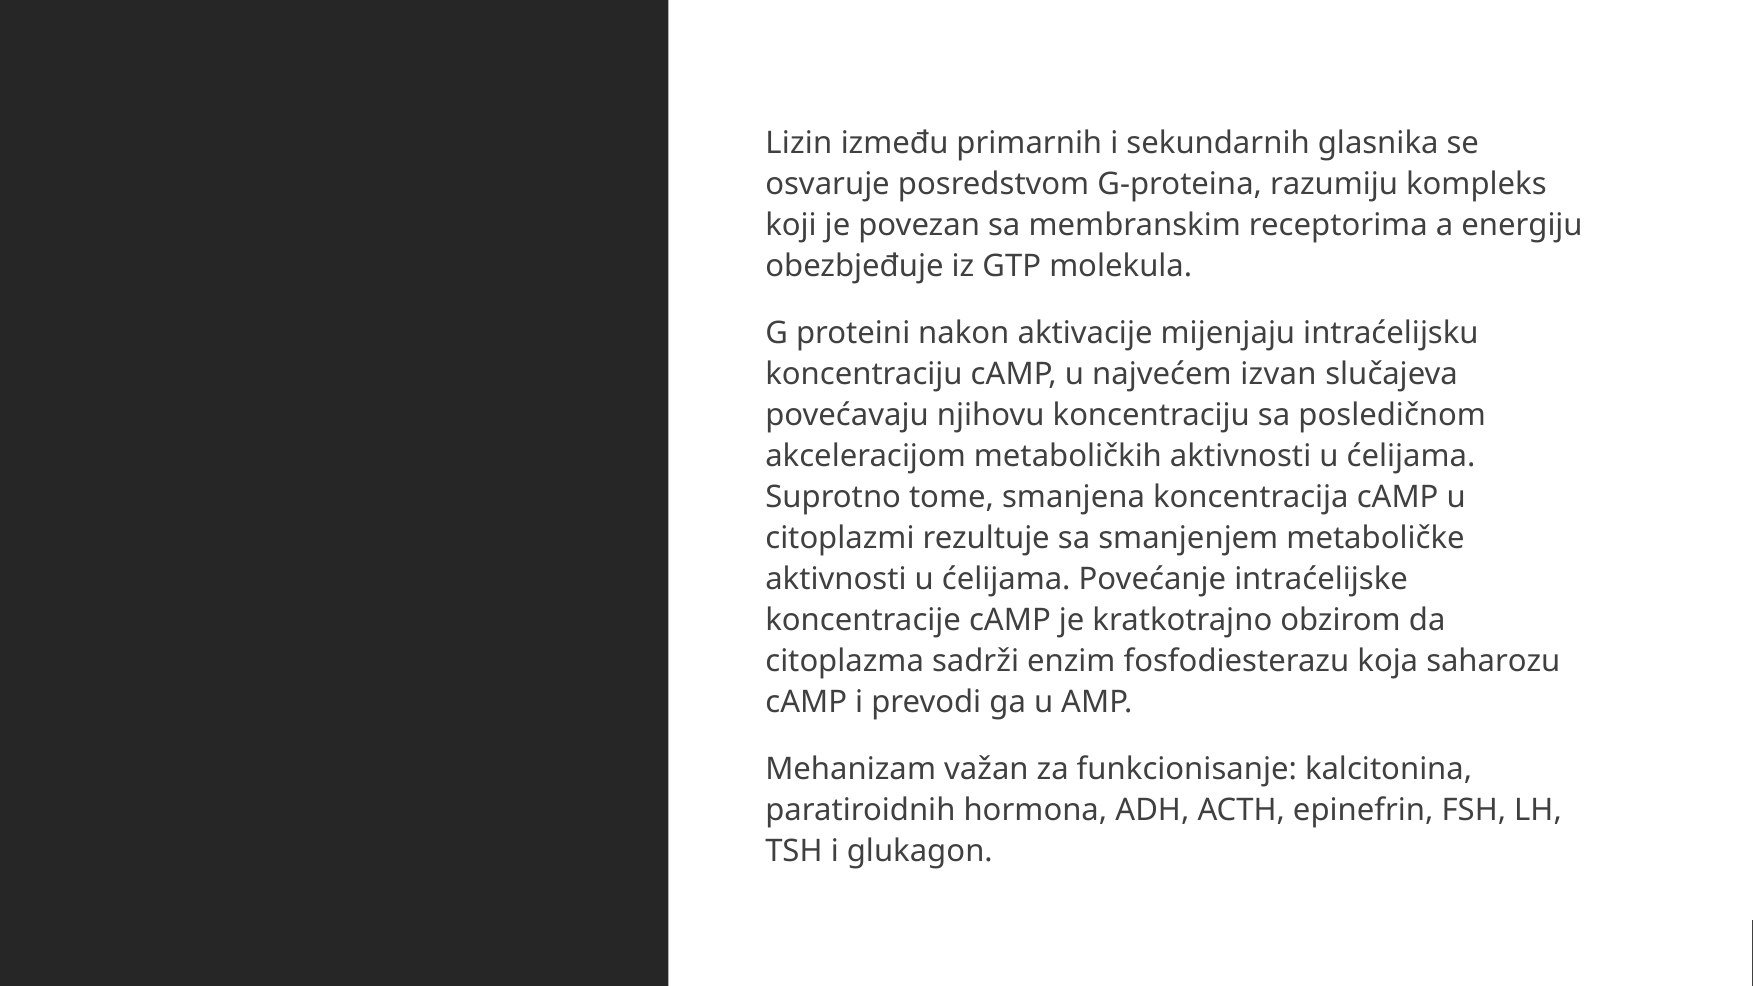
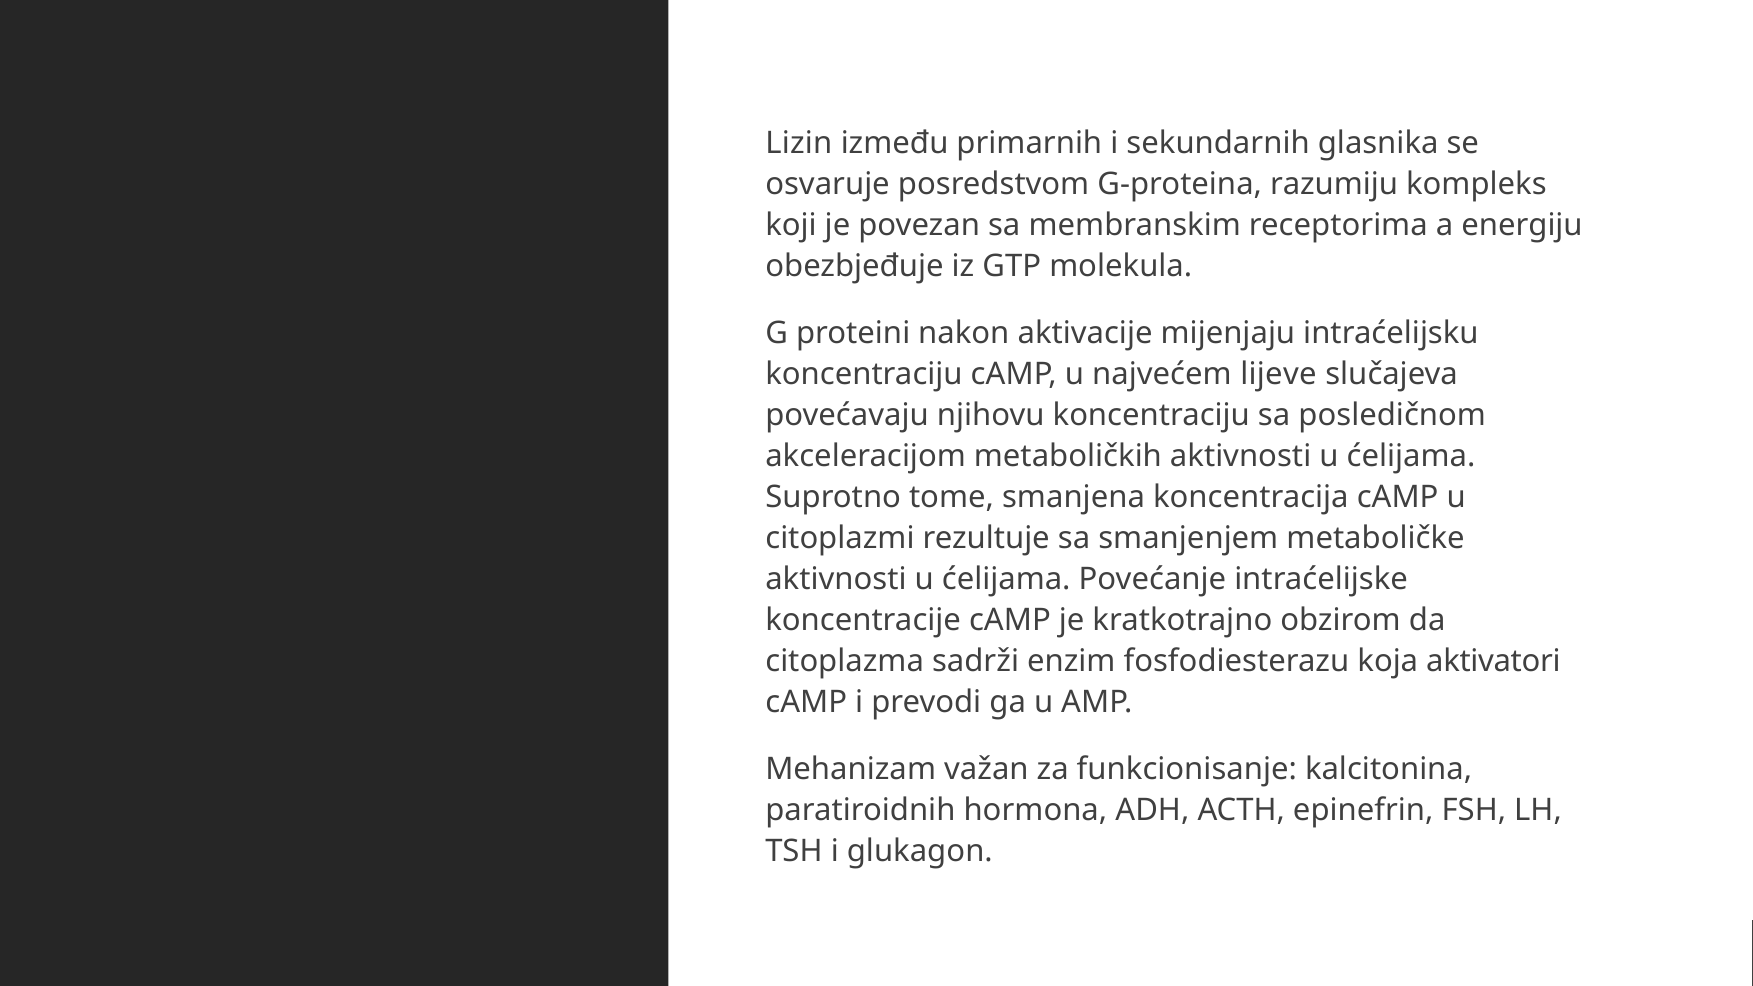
izvan: izvan -> lijeve
saharozu: saharozu -> aktivatori
